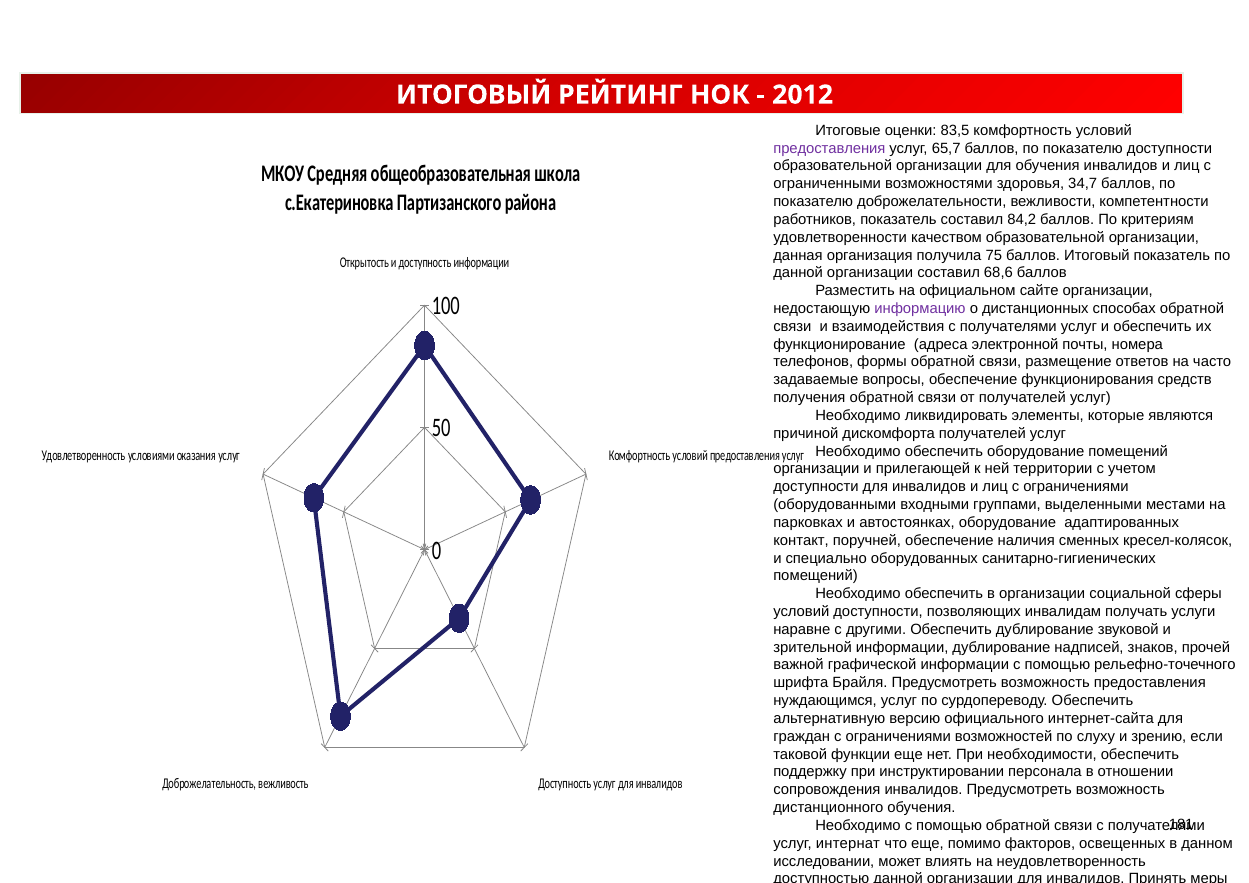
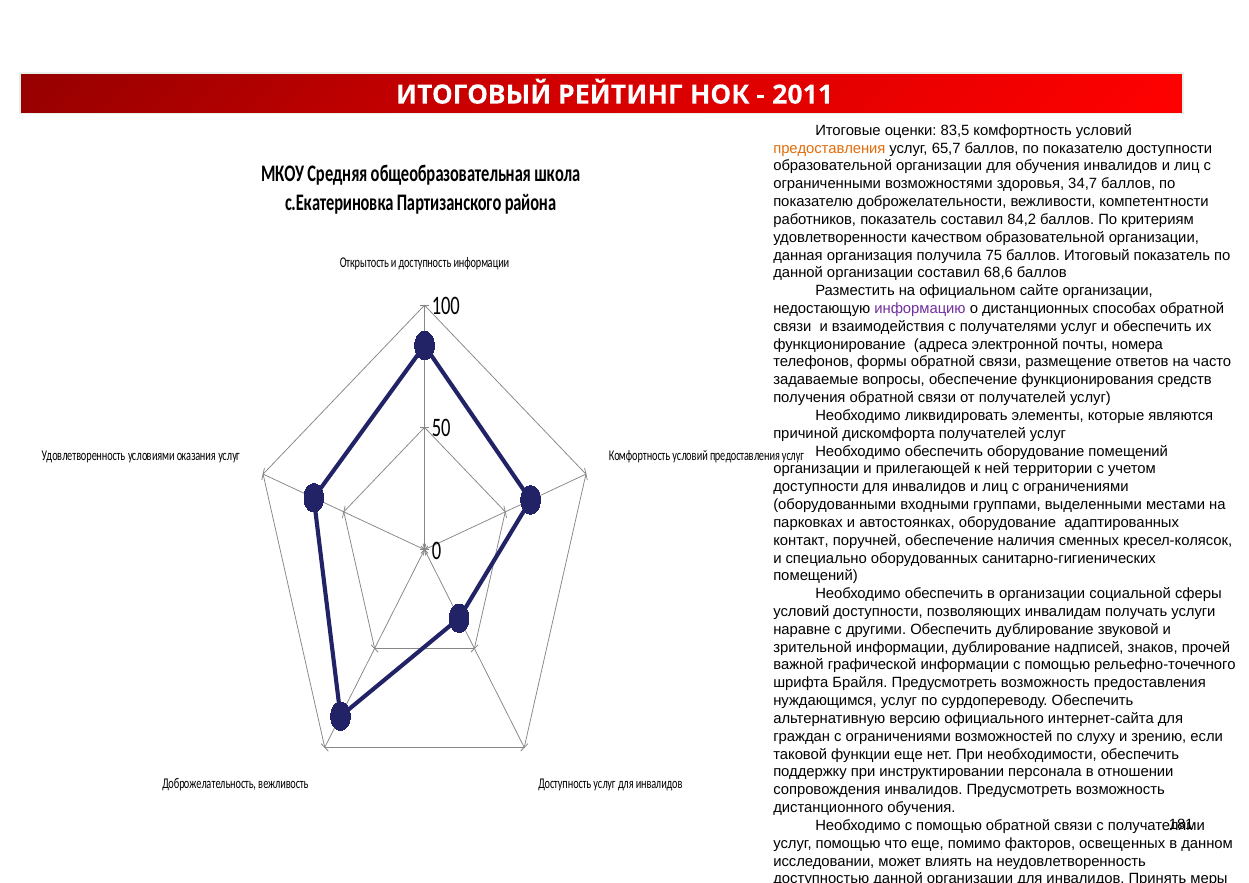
2012: 2012 -> 2011
предоставления at (829, 148) colour: purple -> orange
услуг интернат: интернат -> помощью
